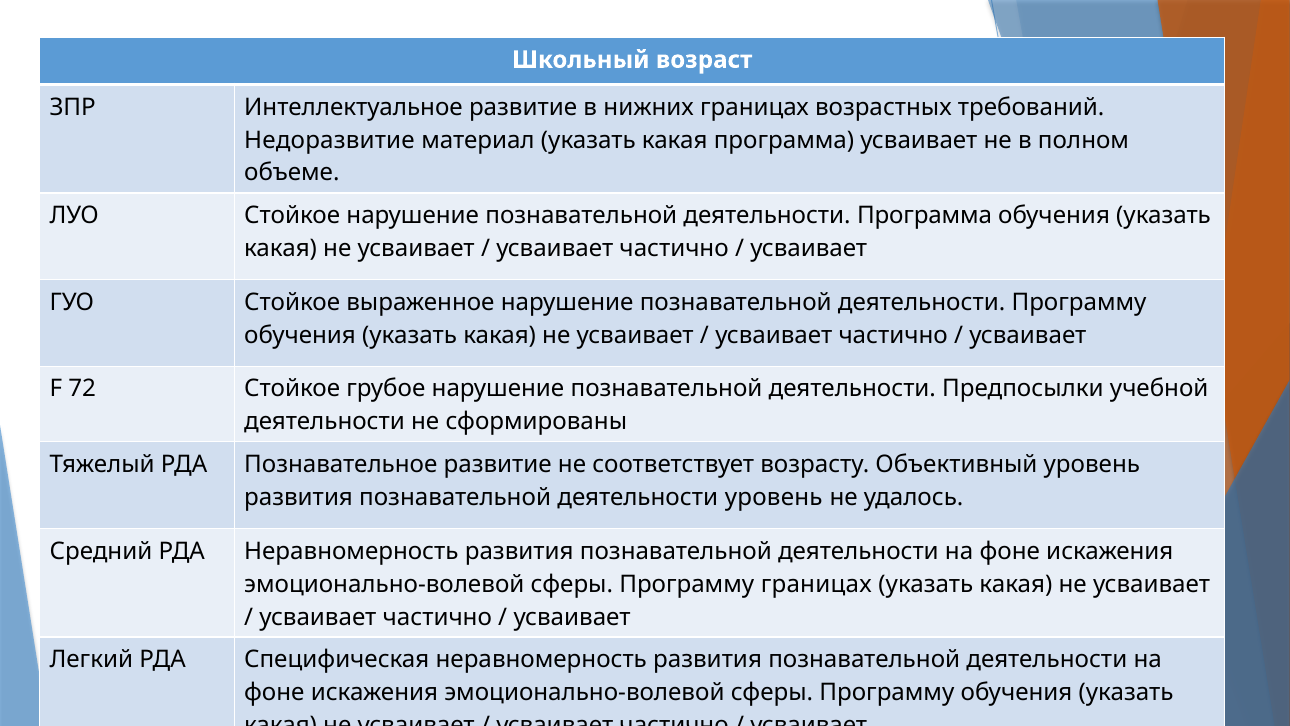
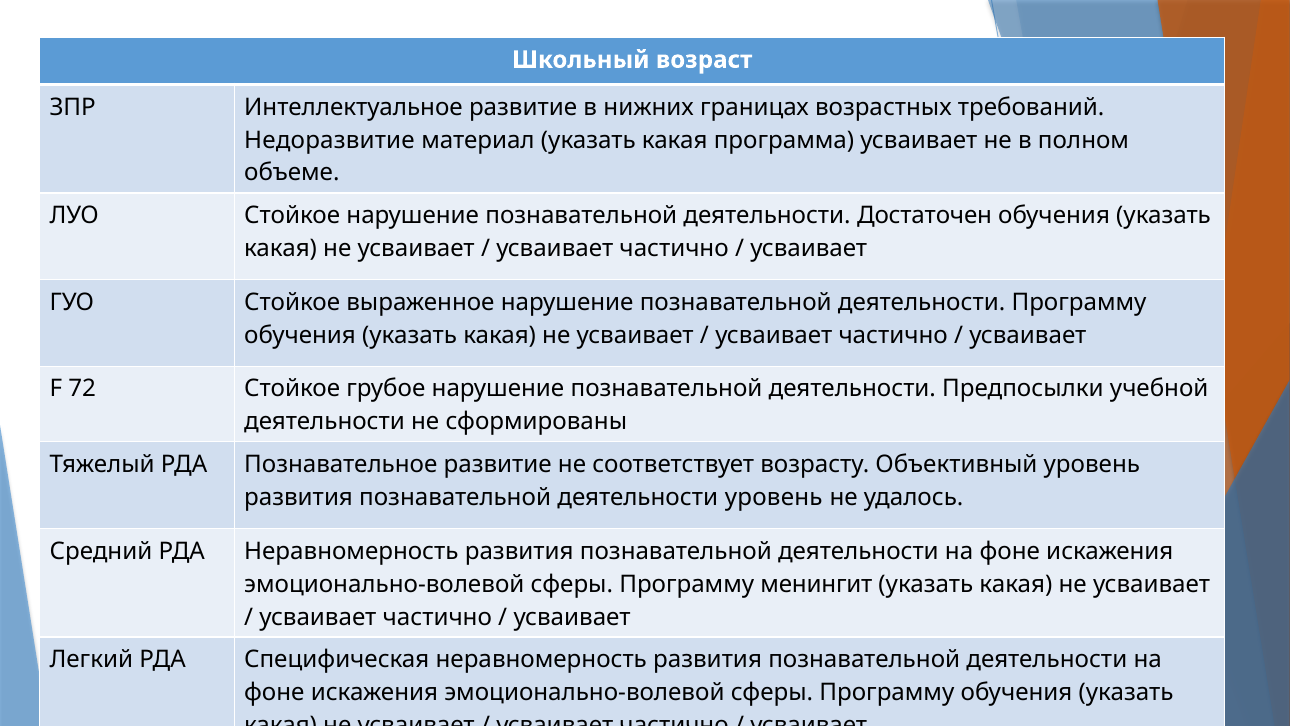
деятельности Программа: Программа -> Достаточен
Программу границах: границах -> менингит
